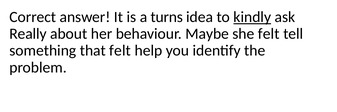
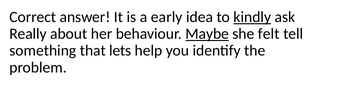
turns: turns -> early
Maybe underline: none -> present
that felt: felt -> lets
